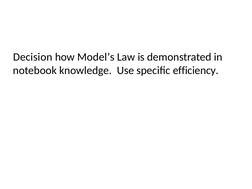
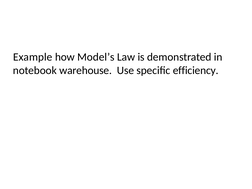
Decision: Decision -> Example
knowledge: knowledge -> warehouse
